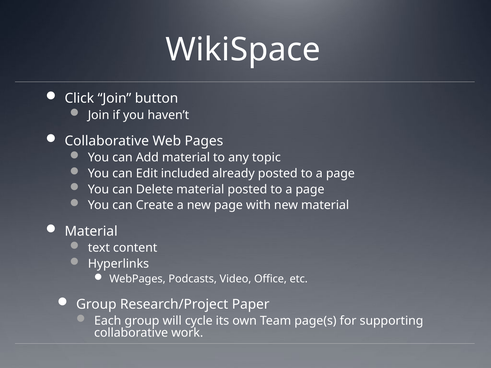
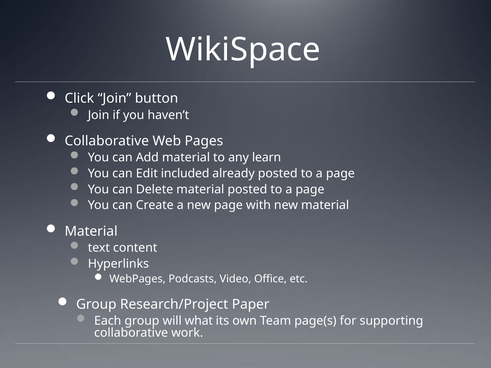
topic: topic -> learn
cycle: cycle -> what
